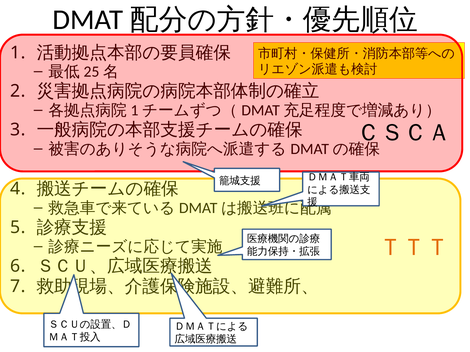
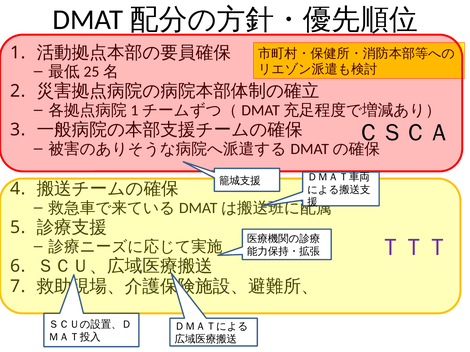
ＴＴＴ colour: orange -> purple
